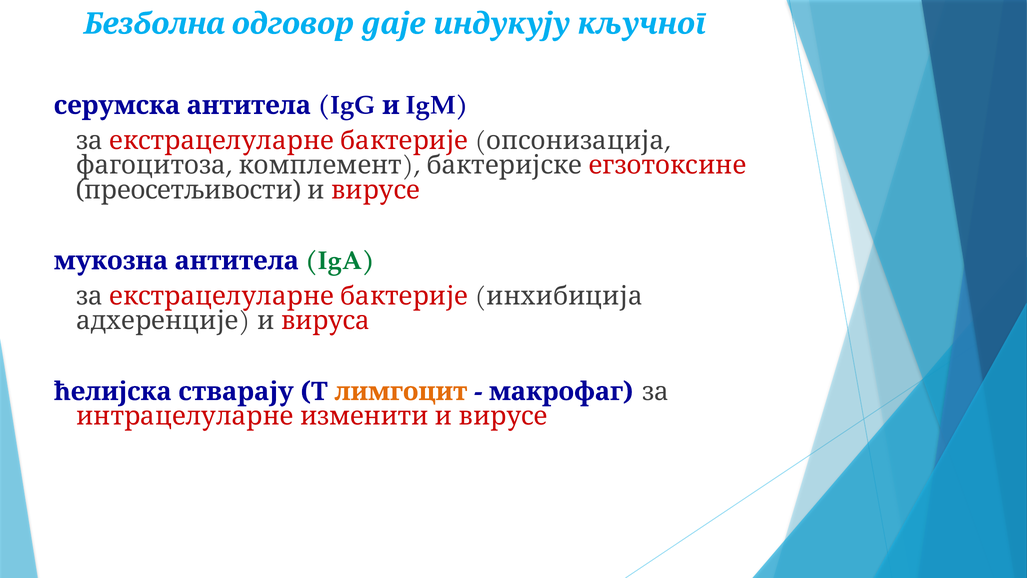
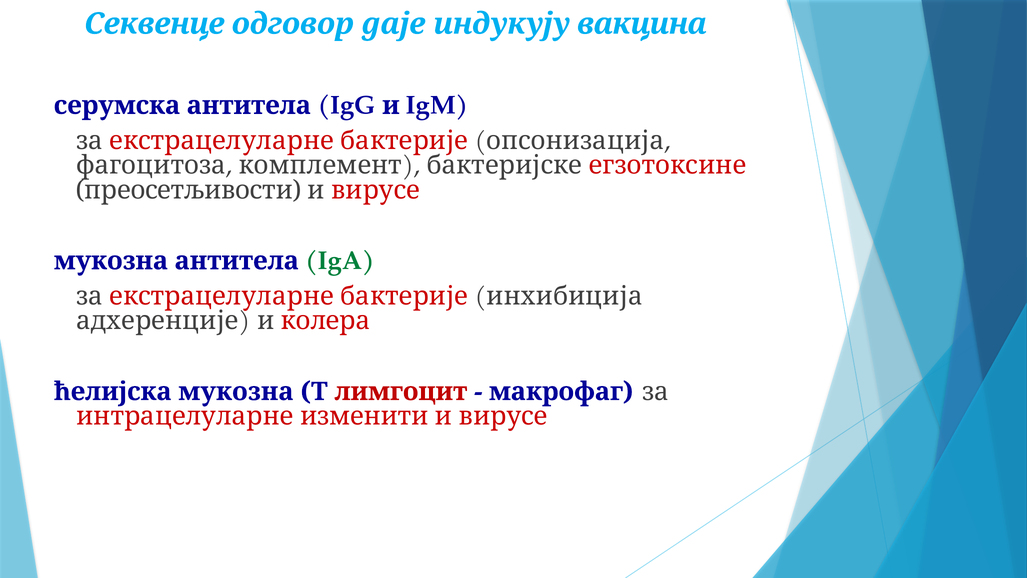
Безболна: Безболна -> Секвенце
кључног: кључног -> вакцина
вируса: вируса -> колера
ћелијска стварају: стварају -> мукозна
лимгоцит colour: orange -> red
